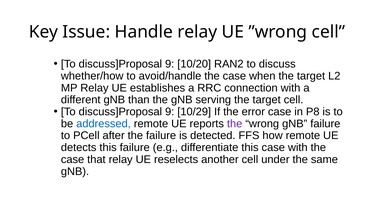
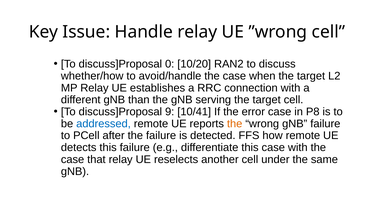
9 at (170, 64): 9 -> 0
10/29: 10/29 -> 10/41
the at (235, 124) colour: purple -> orange
